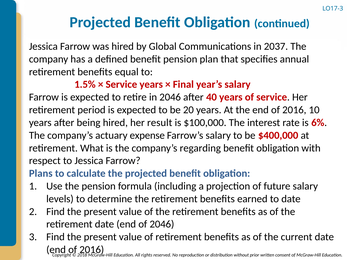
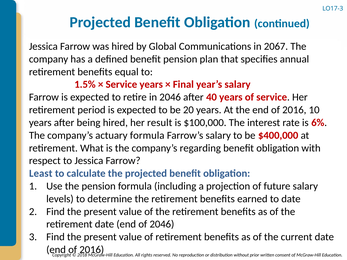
2037: 2037 -> 2067
actuary expense: expense -> formula
Plans: Plans -> Least
